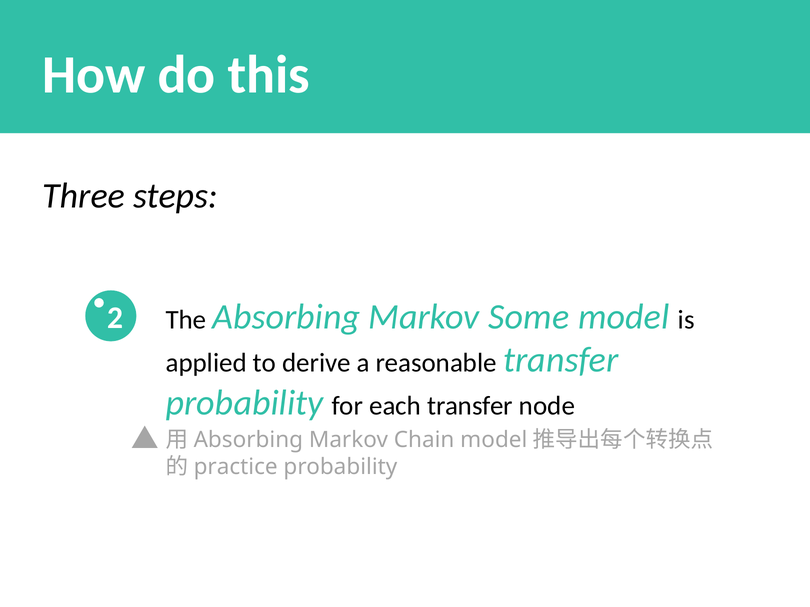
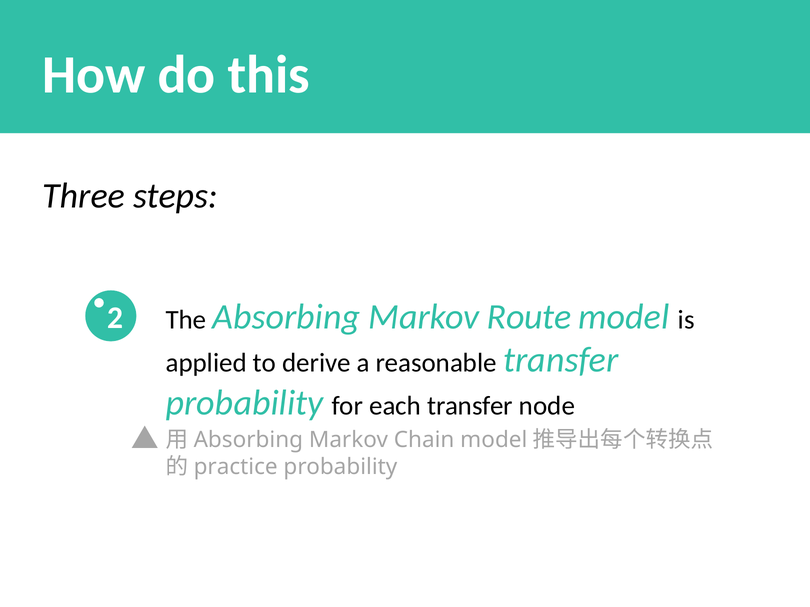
Some: Some -> Route
